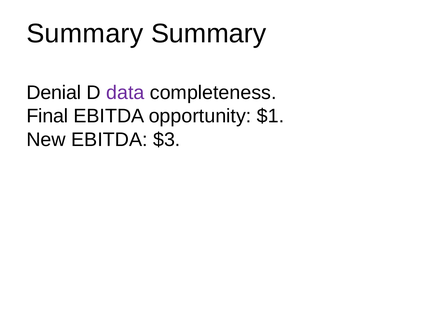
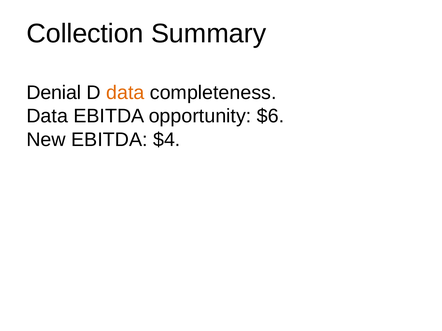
Summary at (85, 34): Summary -> Collection
data at (125, 93) colour: purple -> orange
Final at (47, 116): Final -> Data
$1: $1 -> $6
$3: $3 -> $4
